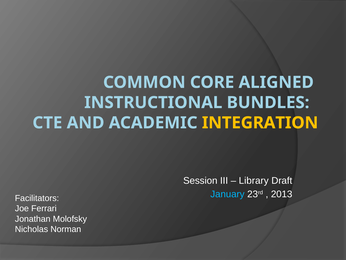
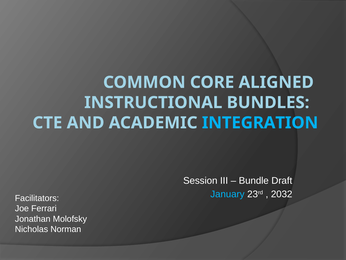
INTEGRATION colour: yellow -> light blue
Library: Library -> Bundle
2013: 2013 -> 2032
